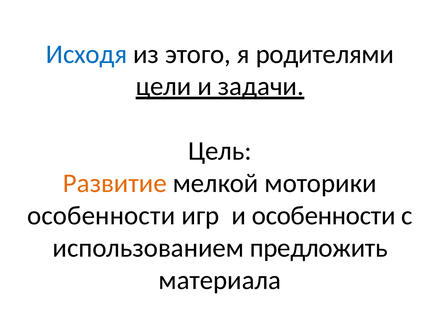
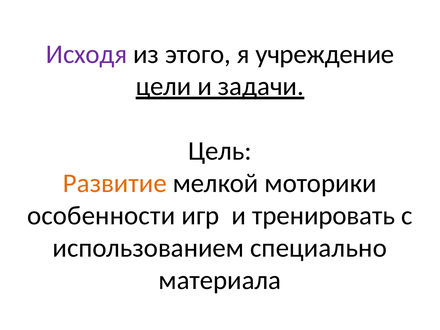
Исходя colour: blue -> purple
родителями: родителями -> учреждение
и особенности: особенности -> тренировать
предложить: предложить -> специально
